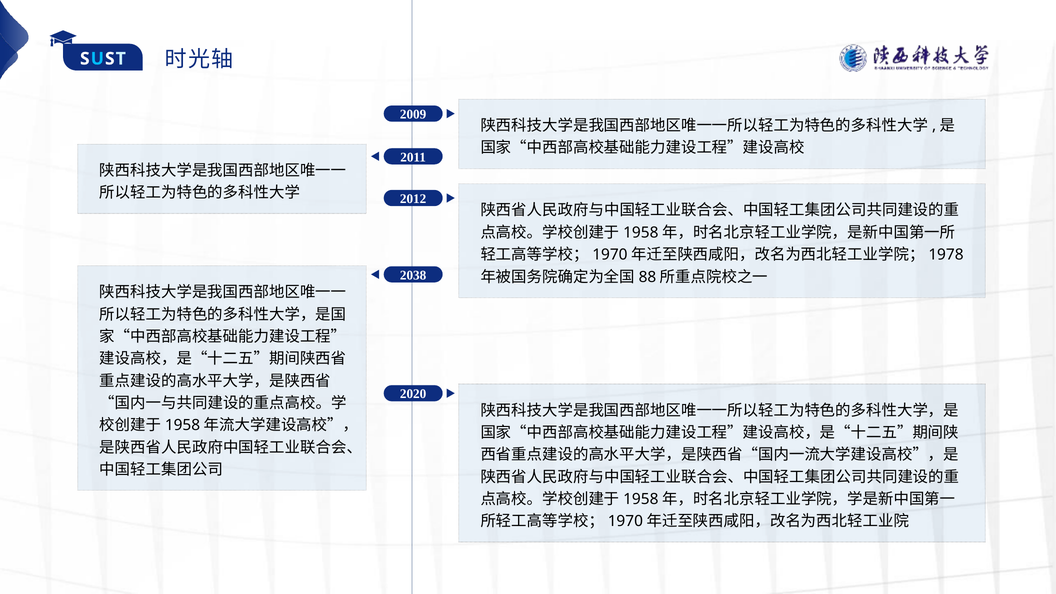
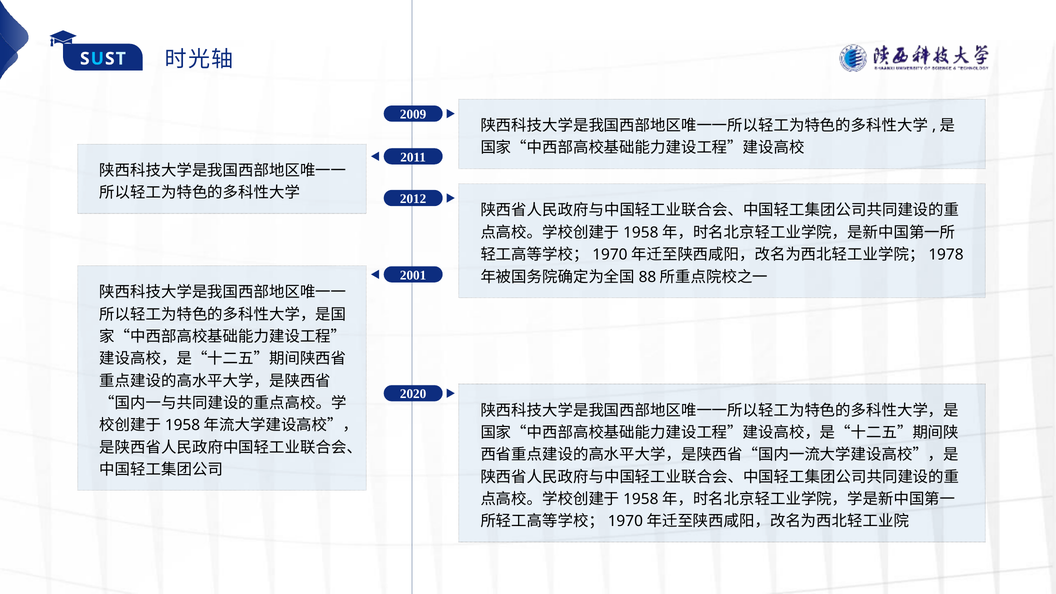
2038: 2038 -> 2001
